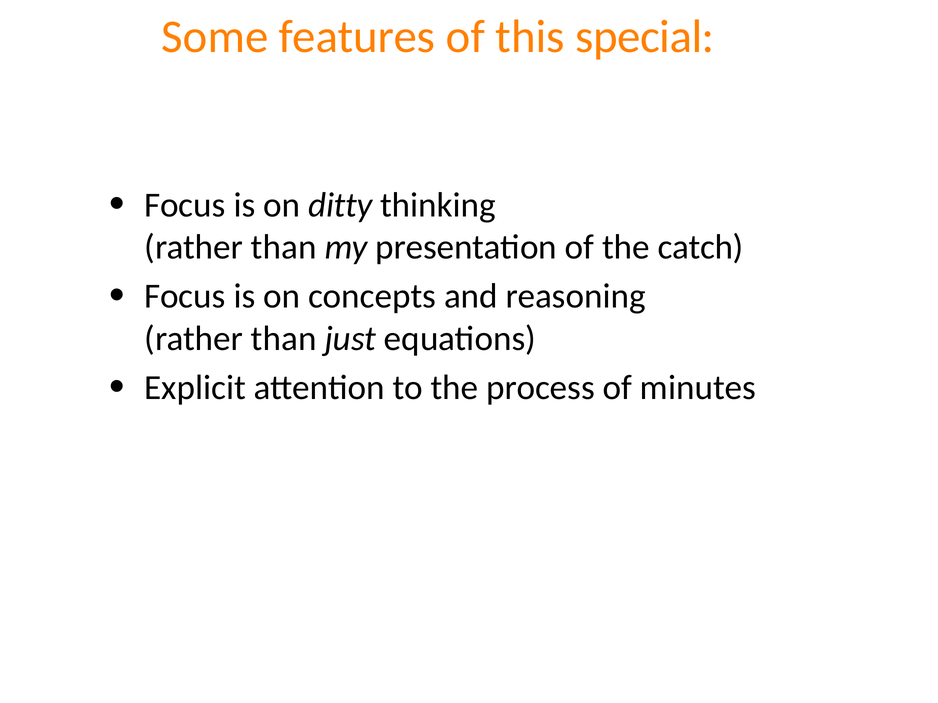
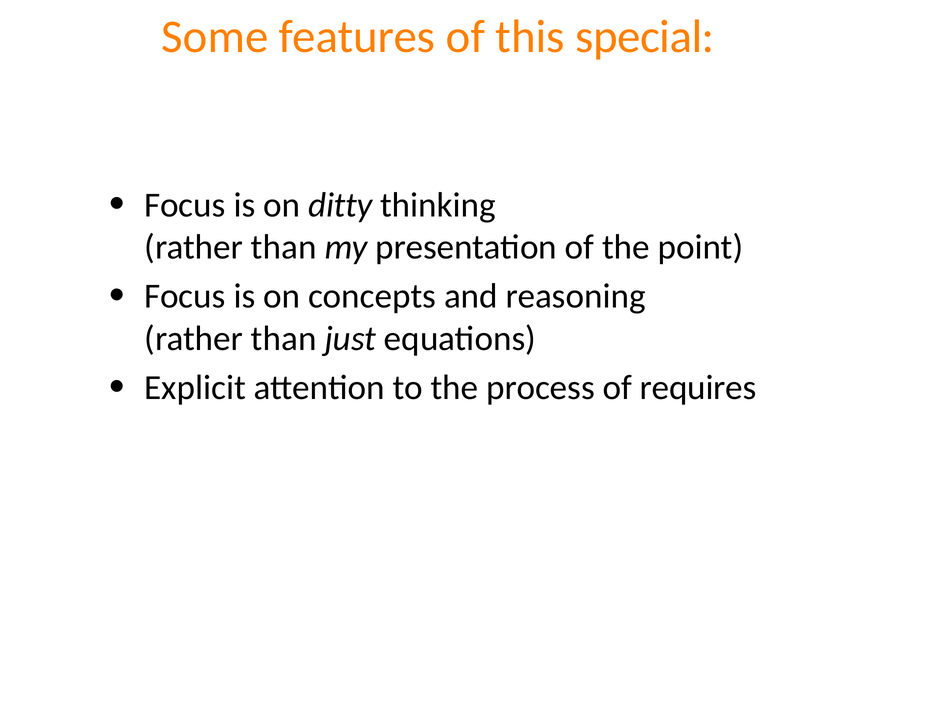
catch: catch -> point
minutes: minutes -> requires
